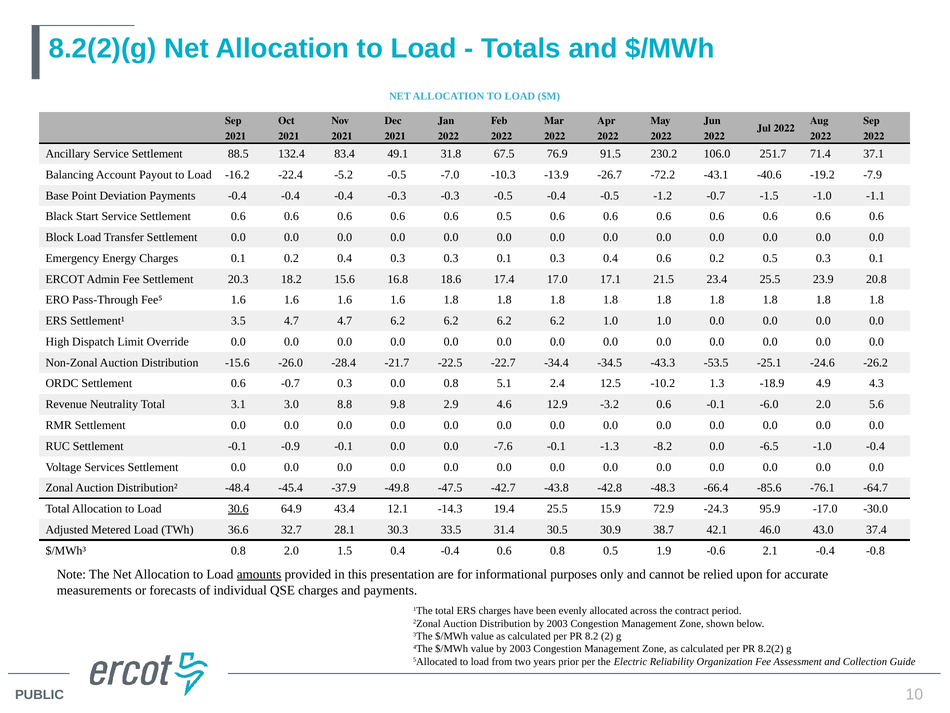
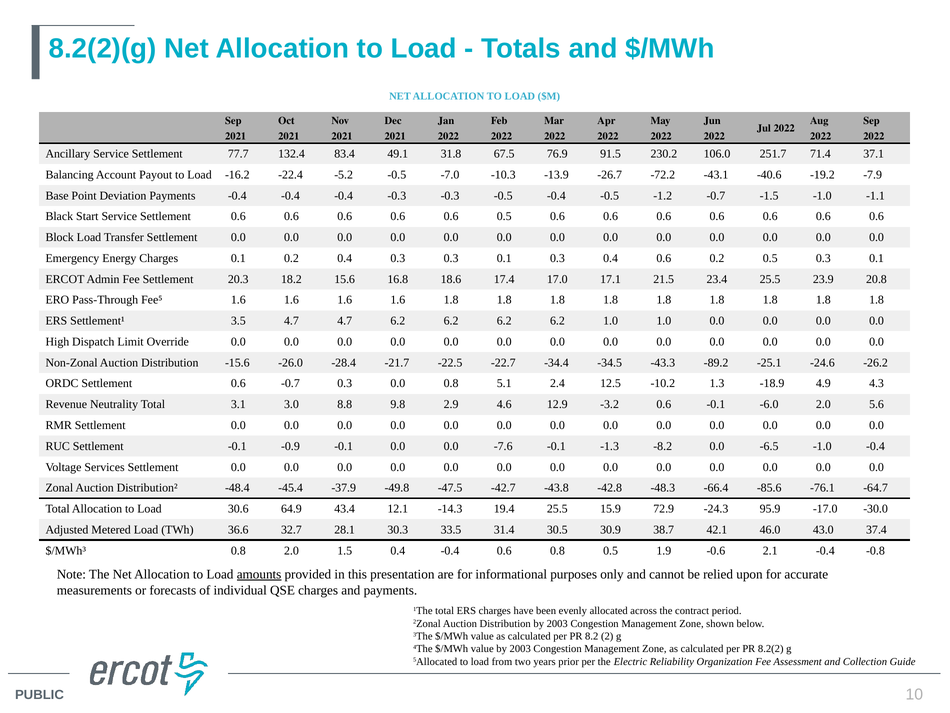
88.5: 88.5 -> 77.7
-53.5: -53.5 -> -89.2
30.6 underline: present -> none
